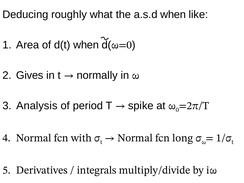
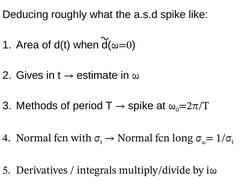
a.s.d when: when -> spike
normally: normally -> estimate
Analysis: Analysis -> Methods
